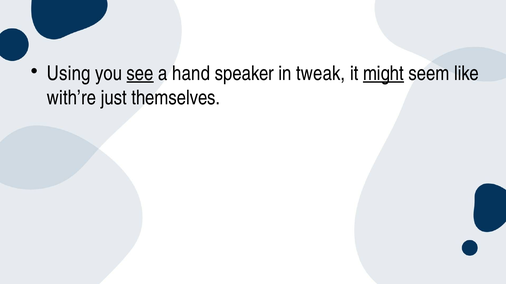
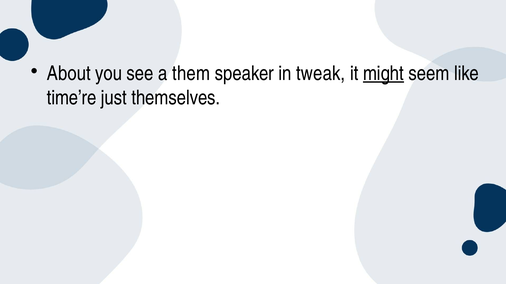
Using: Using -> About
see underline: present -> none
hand: hand -> them
with’re: with’re -> time’re
